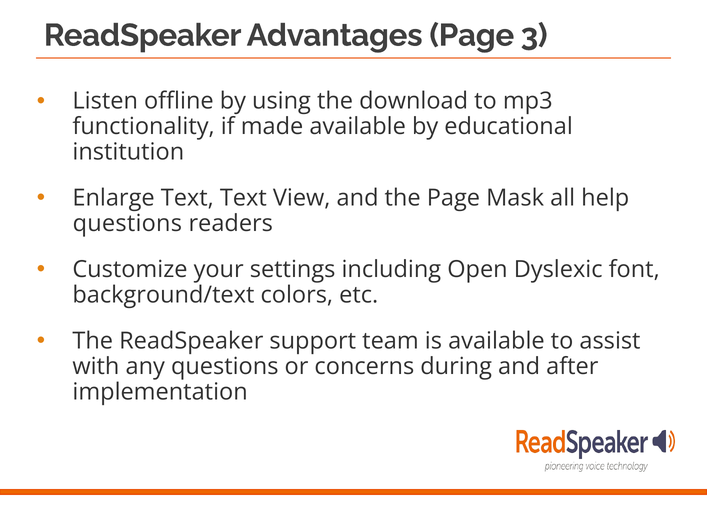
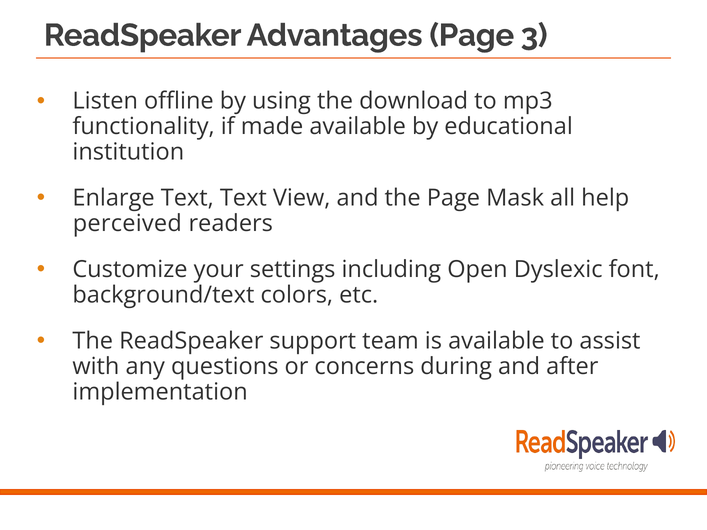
questions at (127, 224): questions -> perceived
